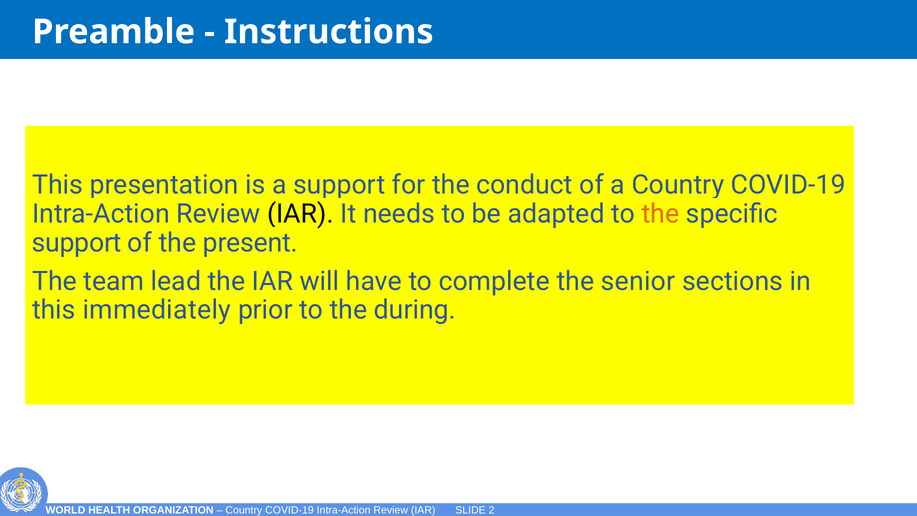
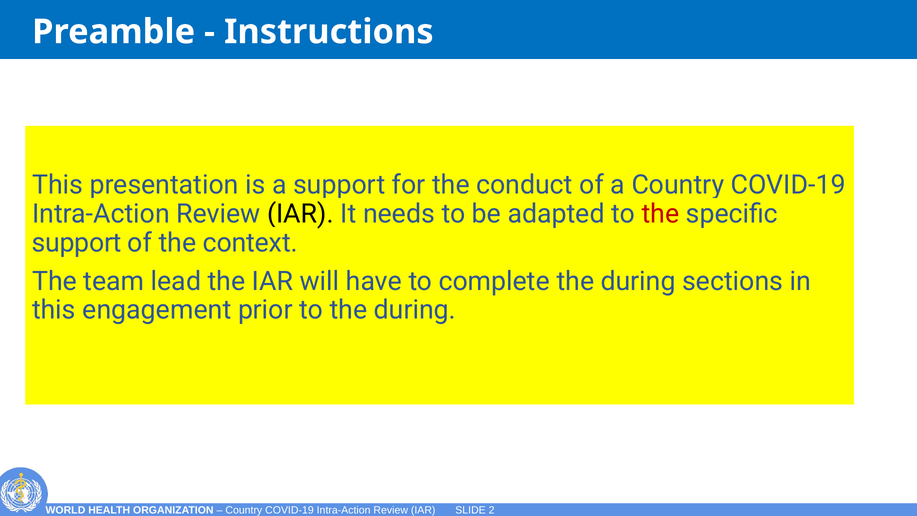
the at (660, 214) colour: orange -> red
present: present -> context
complete the senior: senior -> during
immediately: immediately -> engagement
